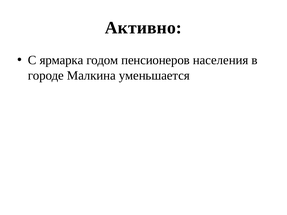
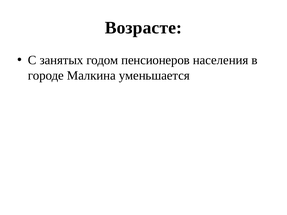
Активно: Активно -> Возрасте
ярмарка: ярмарка -> занятых
